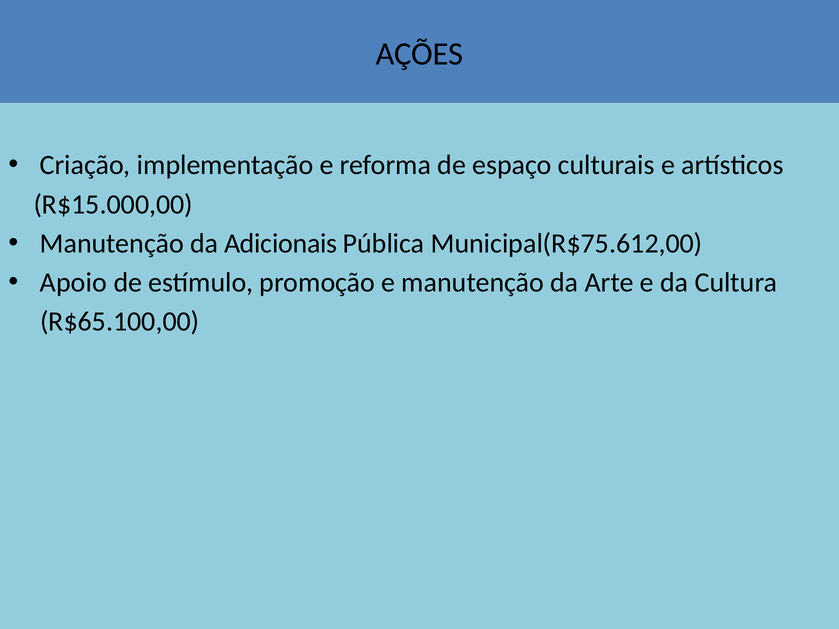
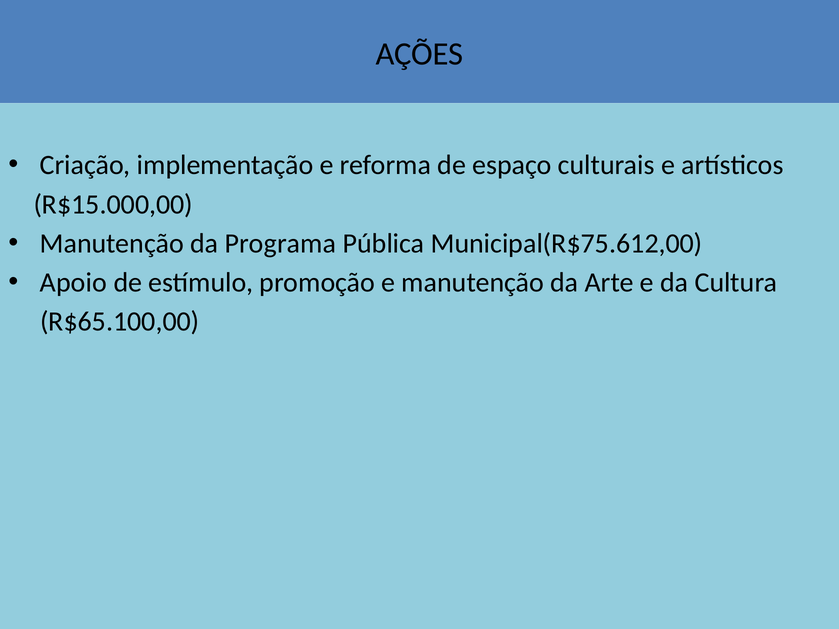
Adicionais: Adicionais -> Programa
